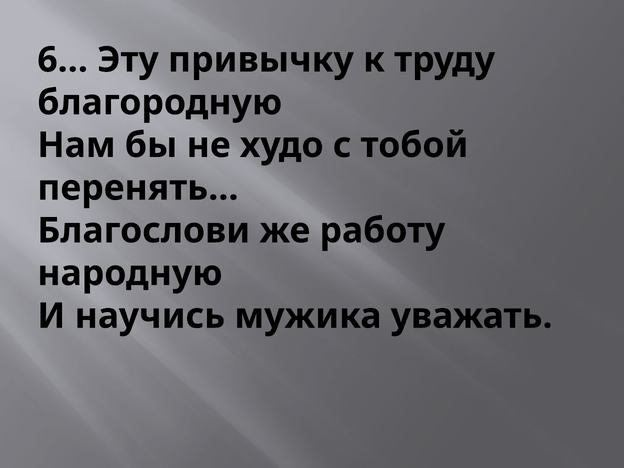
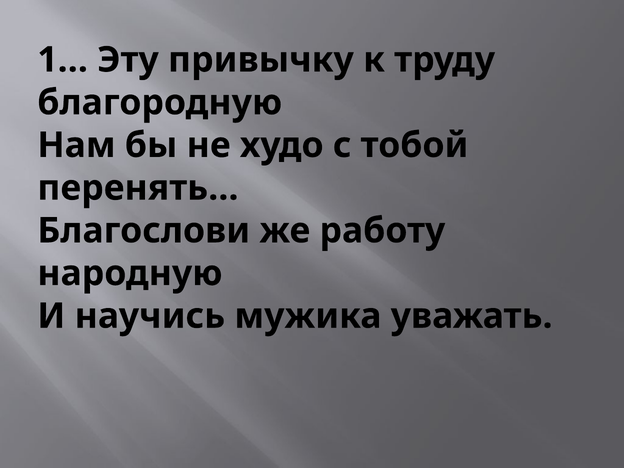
6…: 6… -> 1…
